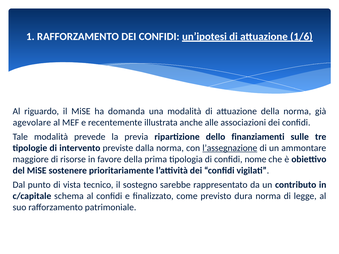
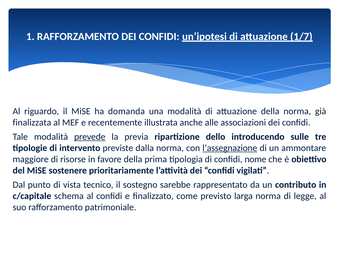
1/6: 1/6 -> 1/7
agevolare: agevolare -> finalizzata
prevede underline: none -> present
finanziamenti: finanziamenti -> introducendo
dura: dura -> larga
